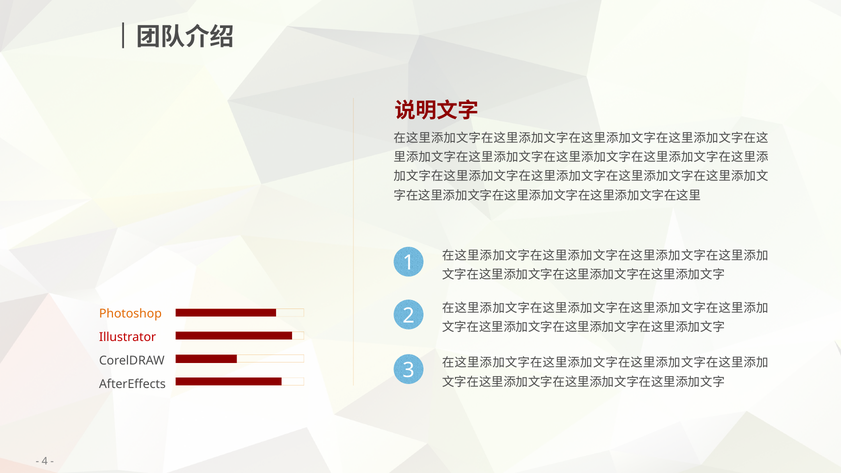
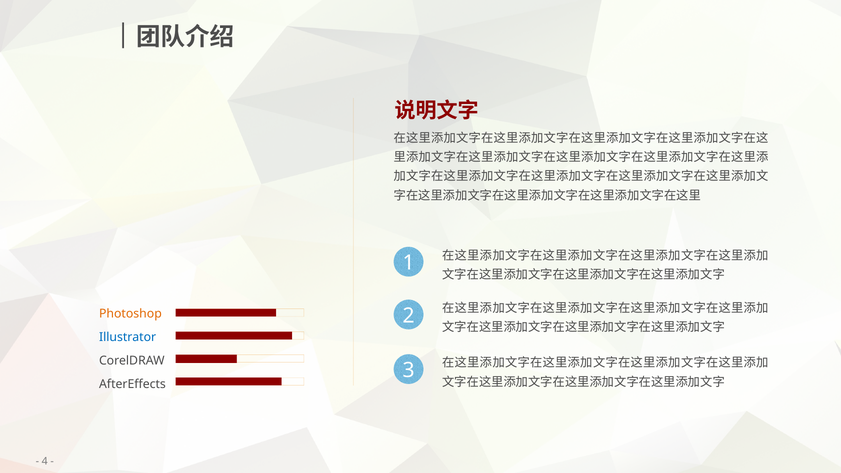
Illustrator colour: red -> blue
